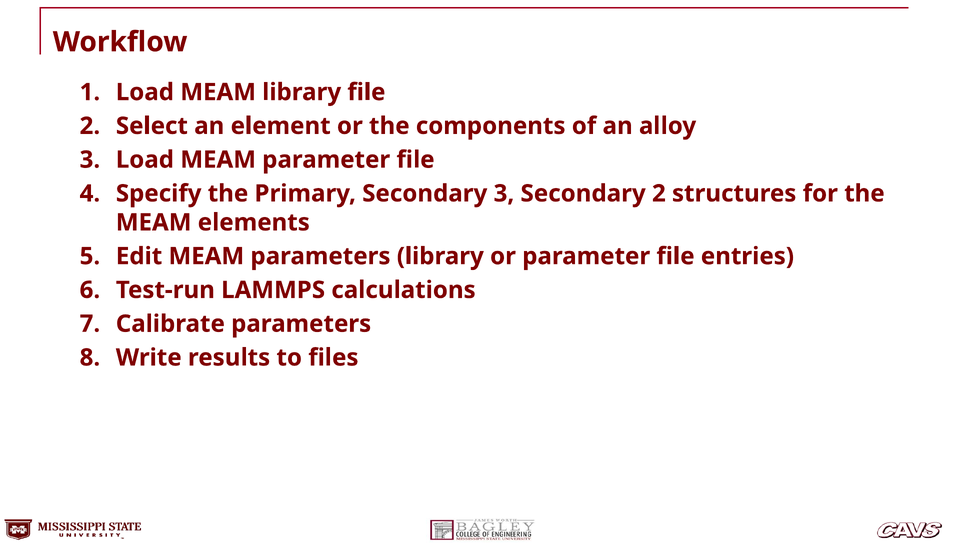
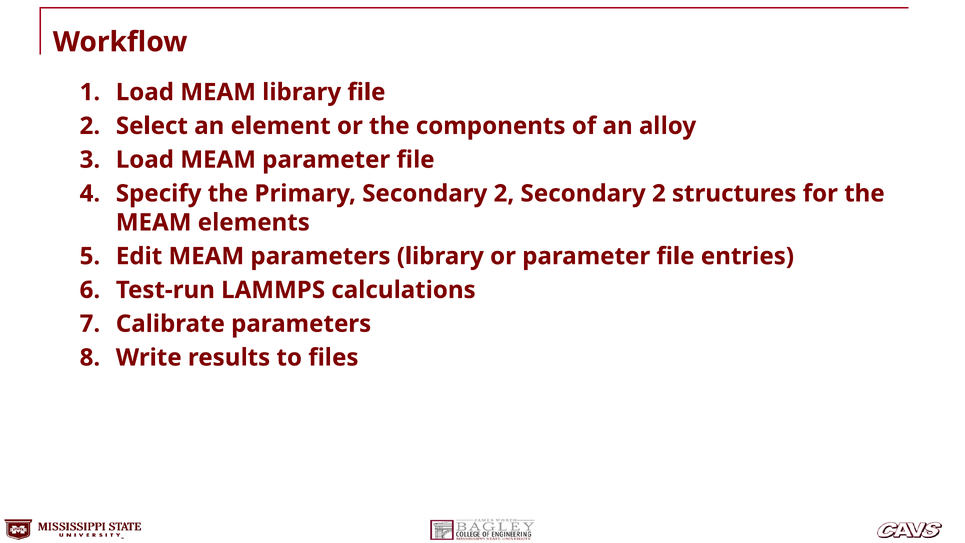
Primary Secondary 3: 3 -> 2
